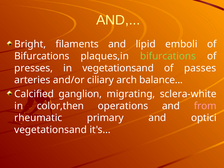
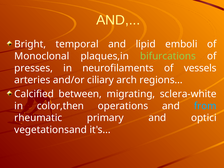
filaments: filaments -> temporal
Bifurcations at (42, 56): Bifurcations -> Monoclonal
in vegetationsand: vegetationsand -> neurofilaments
passes: passes -> vessels
balance: balance -> regions
ganglion: ganglion -> between
from colour: pink -> light blue
